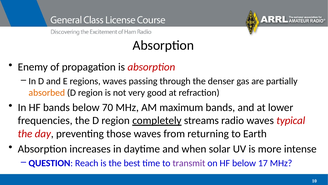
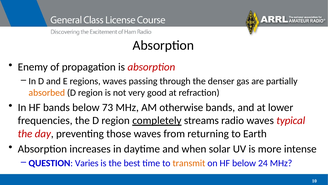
70: 70 -> 73
maximum: maximum -> otherwise
Reach: Reach -> Varies
transmit colour: purple -> orange
17: 17 -> 24
